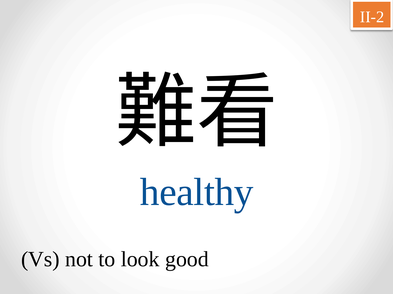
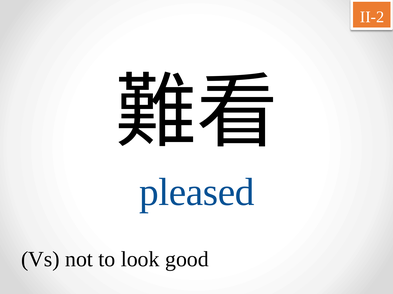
healthy: healthy -> pleased
